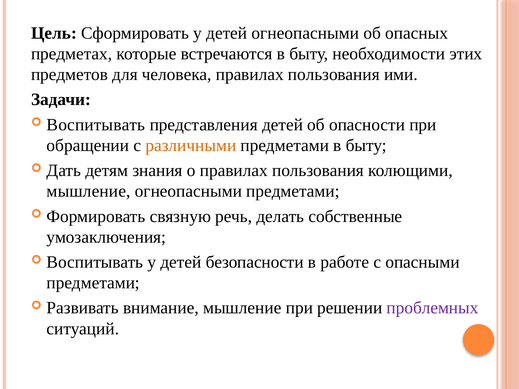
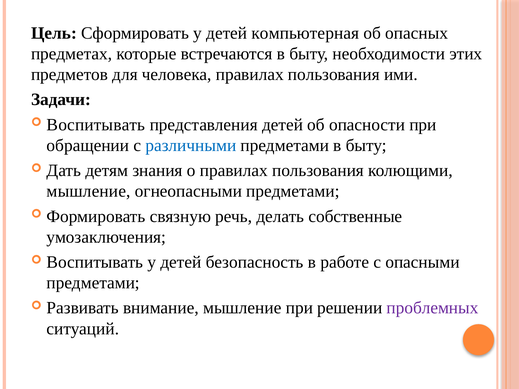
детей огнеопасными: огнеопасными -> компьютерная
различными colour: orange -> blue
безопасности: безопасности -> безопасность
